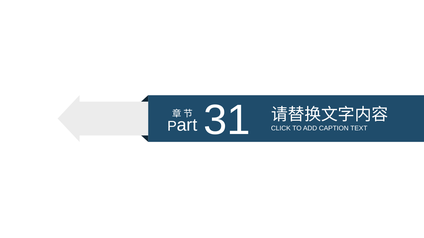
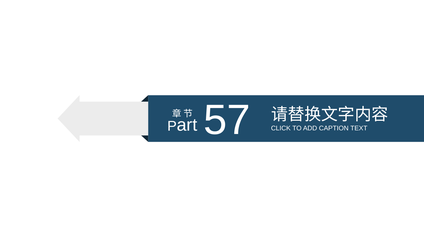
31: 31 -> 57
